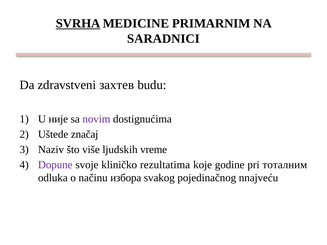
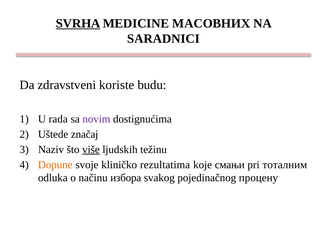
PRIMARNIM: PRIMARNIM -> МАСОВНИХ
захтев: захтев -> koriste
није: није -> rada
više underline: none -> present
vreme: vreme -> težinu
Dopune colour: purple -> orange
godine: godine -> смањи
nnajveću: nnajveću -> процену
